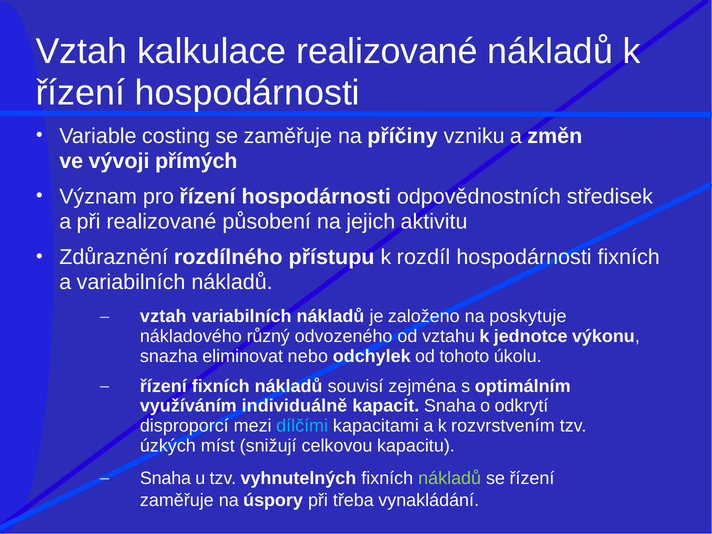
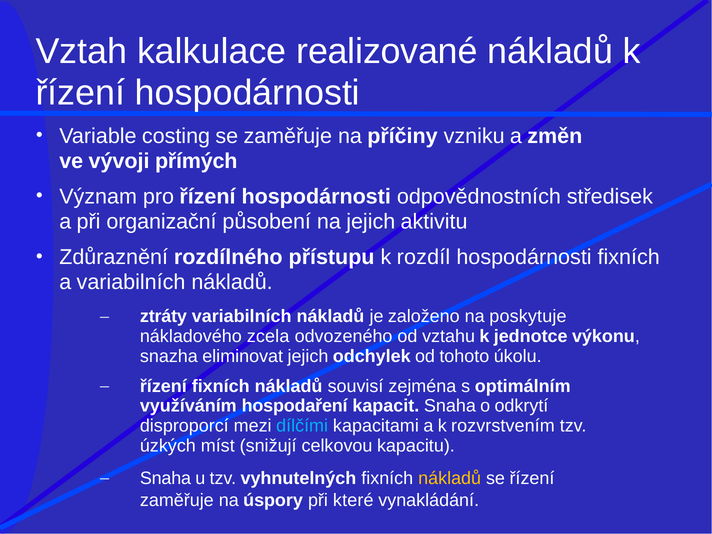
při realizované: realizované -> organizační
vztah at (163, 316): vztah -> ztráty
různý: různý -> zcela
eliminovat nebo: nebo -> jejich
individuálně: individuálně -> hospodaření
nákladů at (450, 478) colour: light green -> yellow
třeba: třeba -> které
